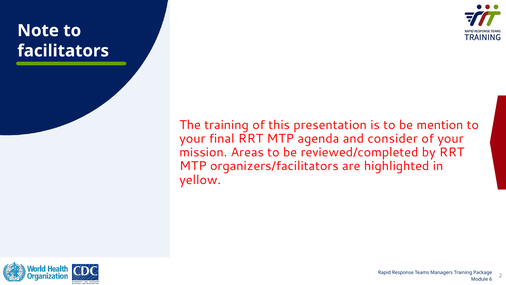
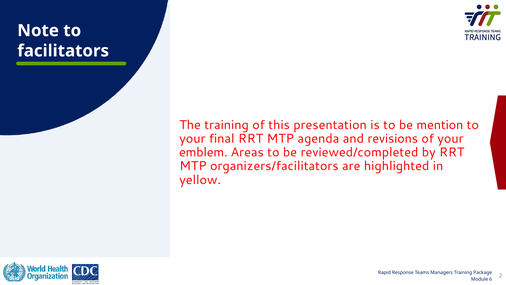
consider: consider -> revisions
mission: mission -> emblem
